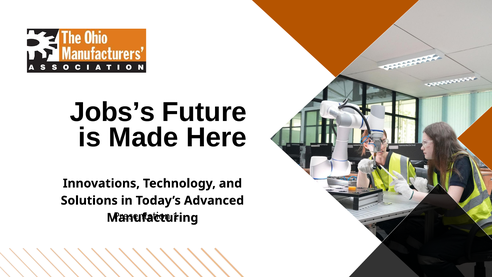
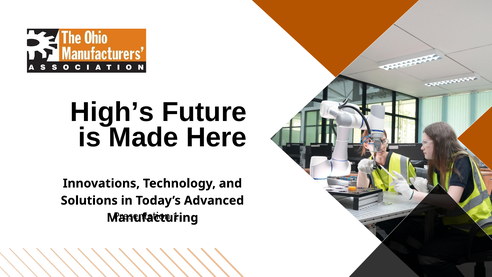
Jobs’s: Jobs’s -> High’s
